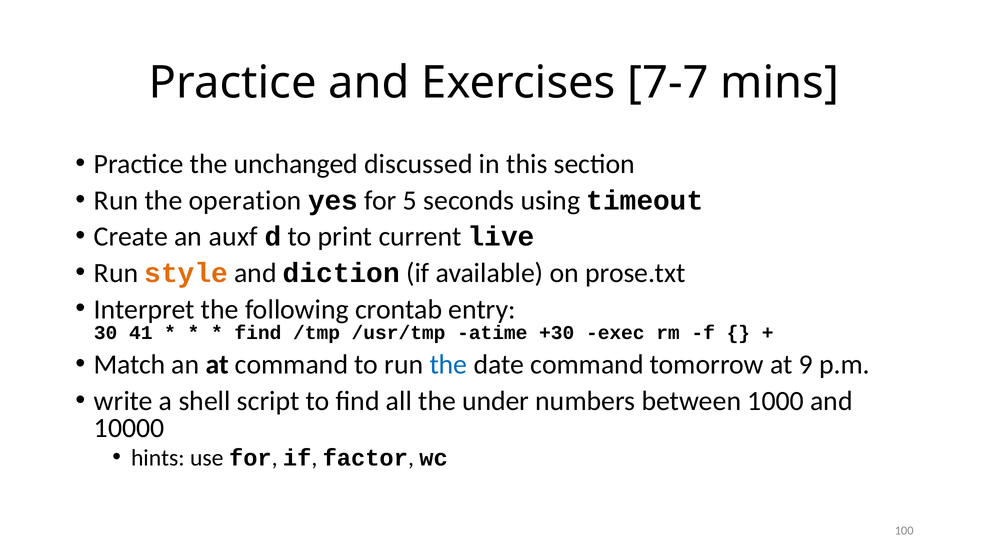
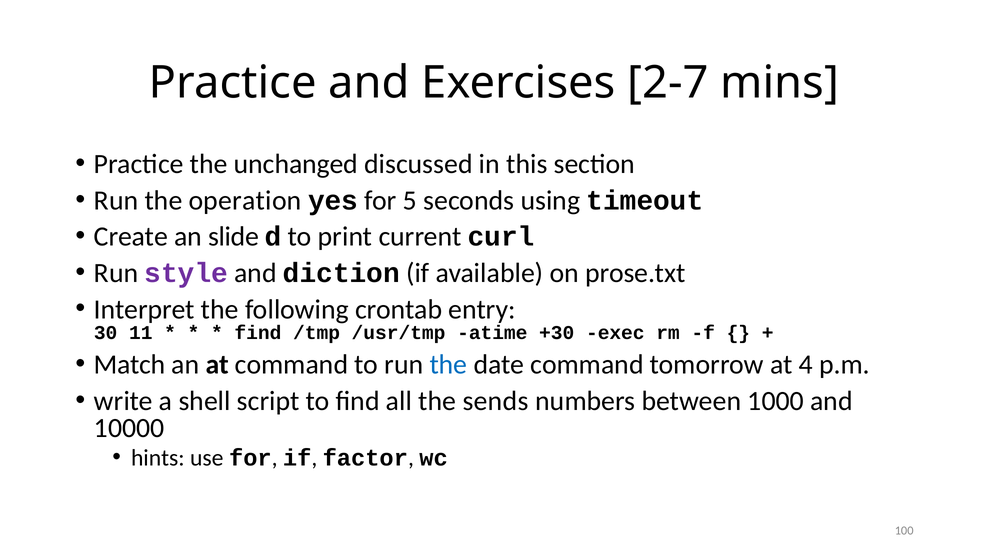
7-7: 7-7 -> 2-7
auxf: auxf -> slide
live: live -> curl
style colour: orange -> purple
41: 41 -> 11
9: 9 -> 4
under: under -> sends
